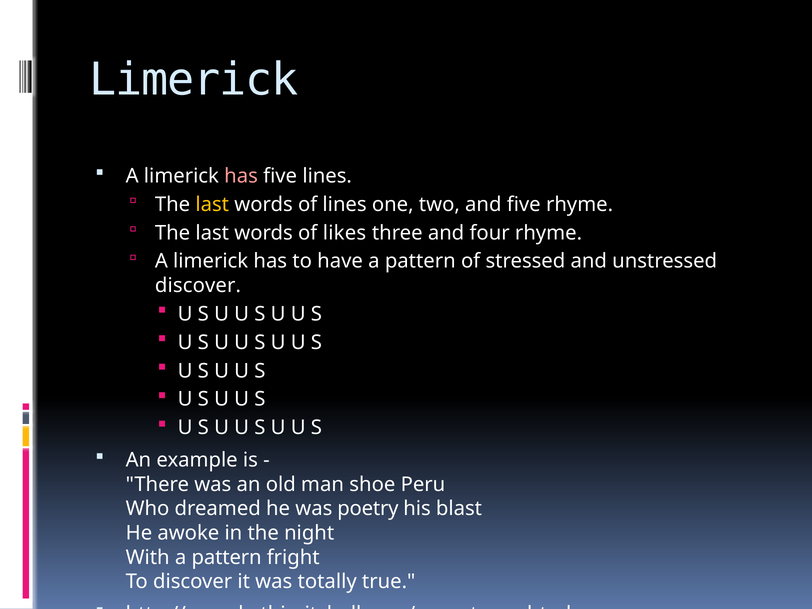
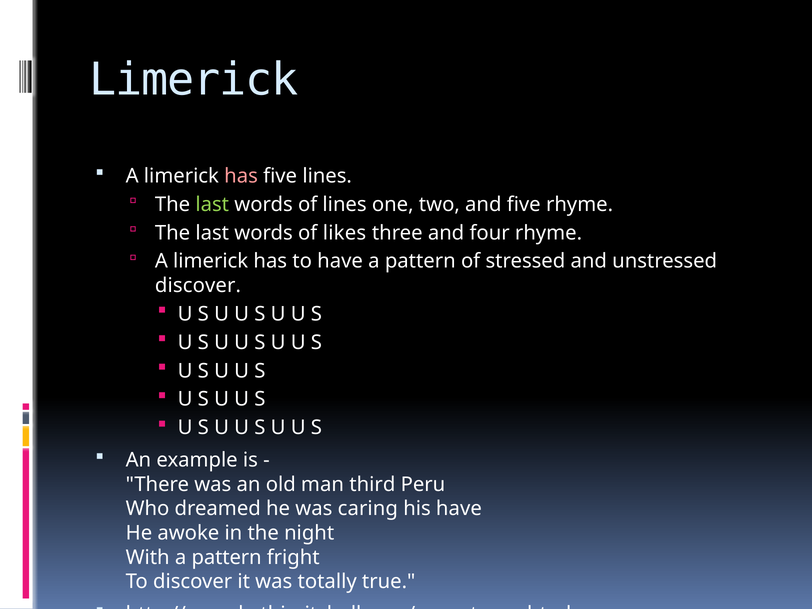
last at (212, 204) colour: yellow -> light green
shoe: shoe -> third
poetry: poetry -> caring
his blast: blast -> have
